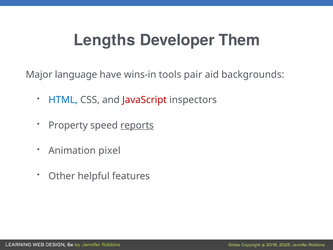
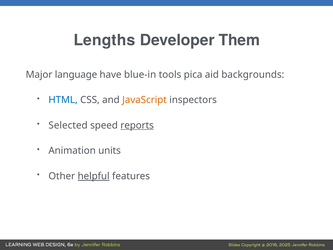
wins-in: wins-in -> blue-in
pair: pair -> pica
JavaScript colour: red -> orange
Property: Property -> Selected
pixel: pixel -> units
helpful underline: none -> present
